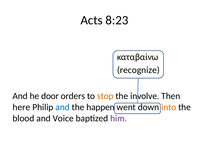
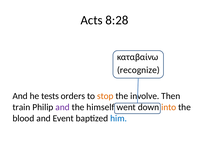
8:23: 8:23 -> 8:28
door: door -> tests
here: here -> train
and at (63, 107) colour: blue -> purple
happen: happen -> himself
Voice: Voice -> Event
him colour: purple -> blue
